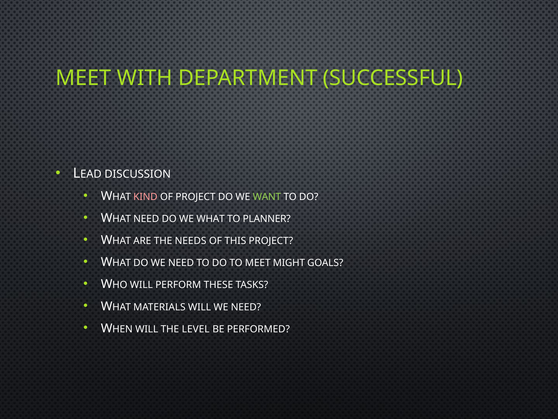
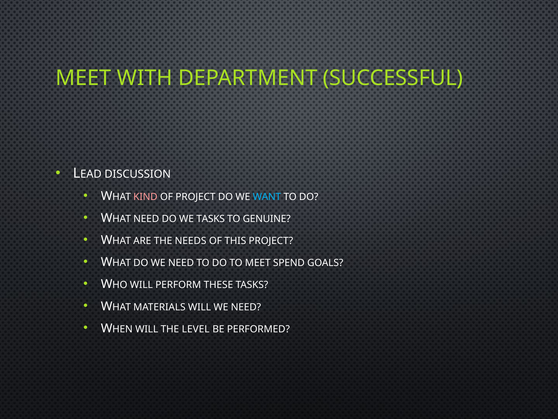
WANT colour: light green -> light blue
WE WHAT: WHAT -> TASKS
PLANNER: PLANNER -> GENUINE
MIGHT: MIGHT -> SPEND
